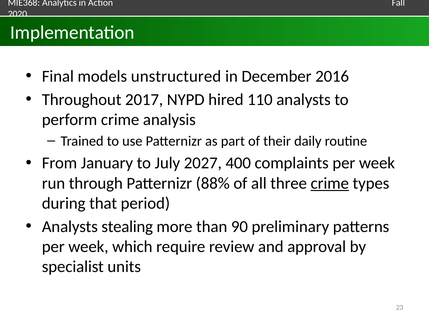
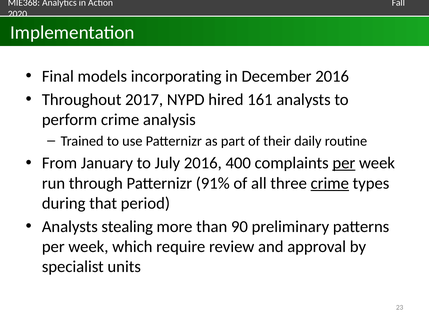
unstructured: unstructured -> incorporating
110: 110 -> 161
July 2027: 2027 -> 2016
per at (344, 163) underline: none -> present
88%: 88% -> 91%
